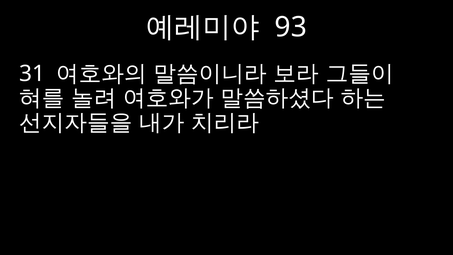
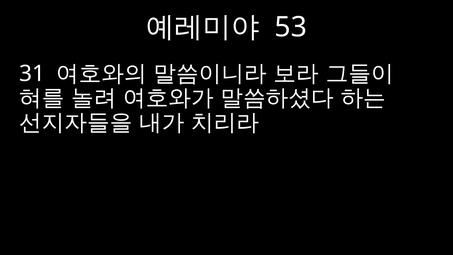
93: 93 -> 53
